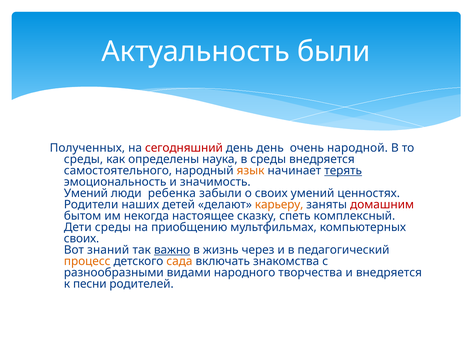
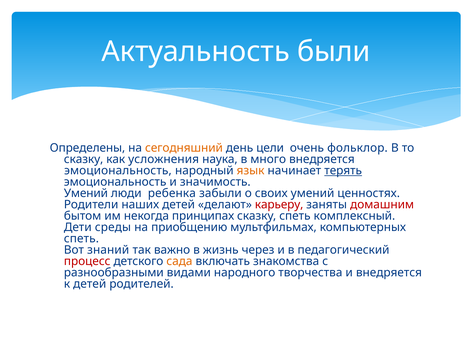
Полученных: Полученных -> Определены
сегодняшний colour: red -> orange
день день: день -> цели
народной: народной -> фольклор
среды at (84, 159): среды -> сказку
определены: определены -> усложнения
в среды: среды -> много
самостоятельного at (118, 171): самостоятельного -> эмоциональность
карьеру colour: orange -> red
настоящее: настоящее -> принципах
своих at (82, 239): своих -> спеть
важно underline: present -> none
процесс colour: orange -> red
к песни: песни -> детей
